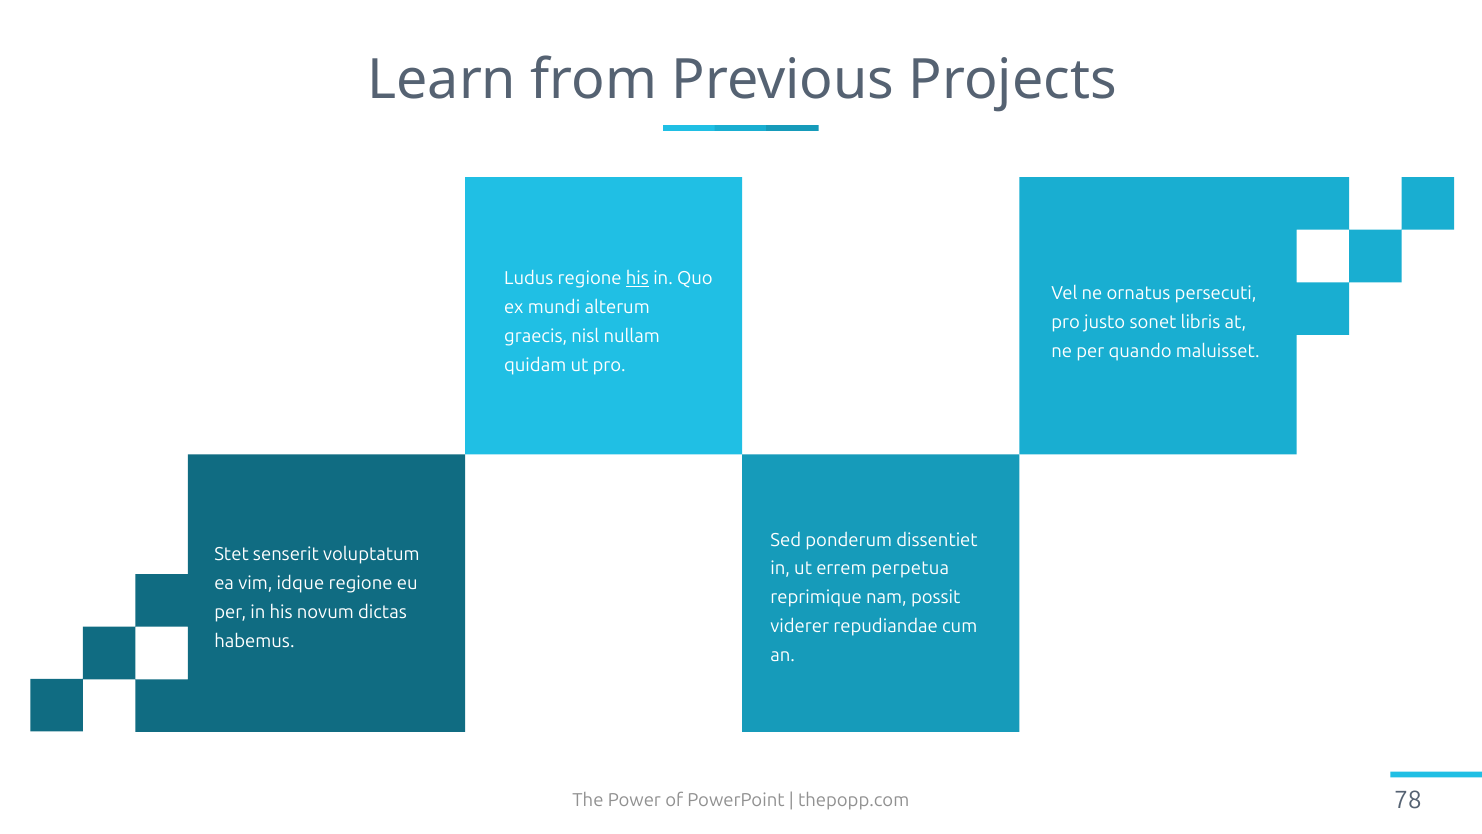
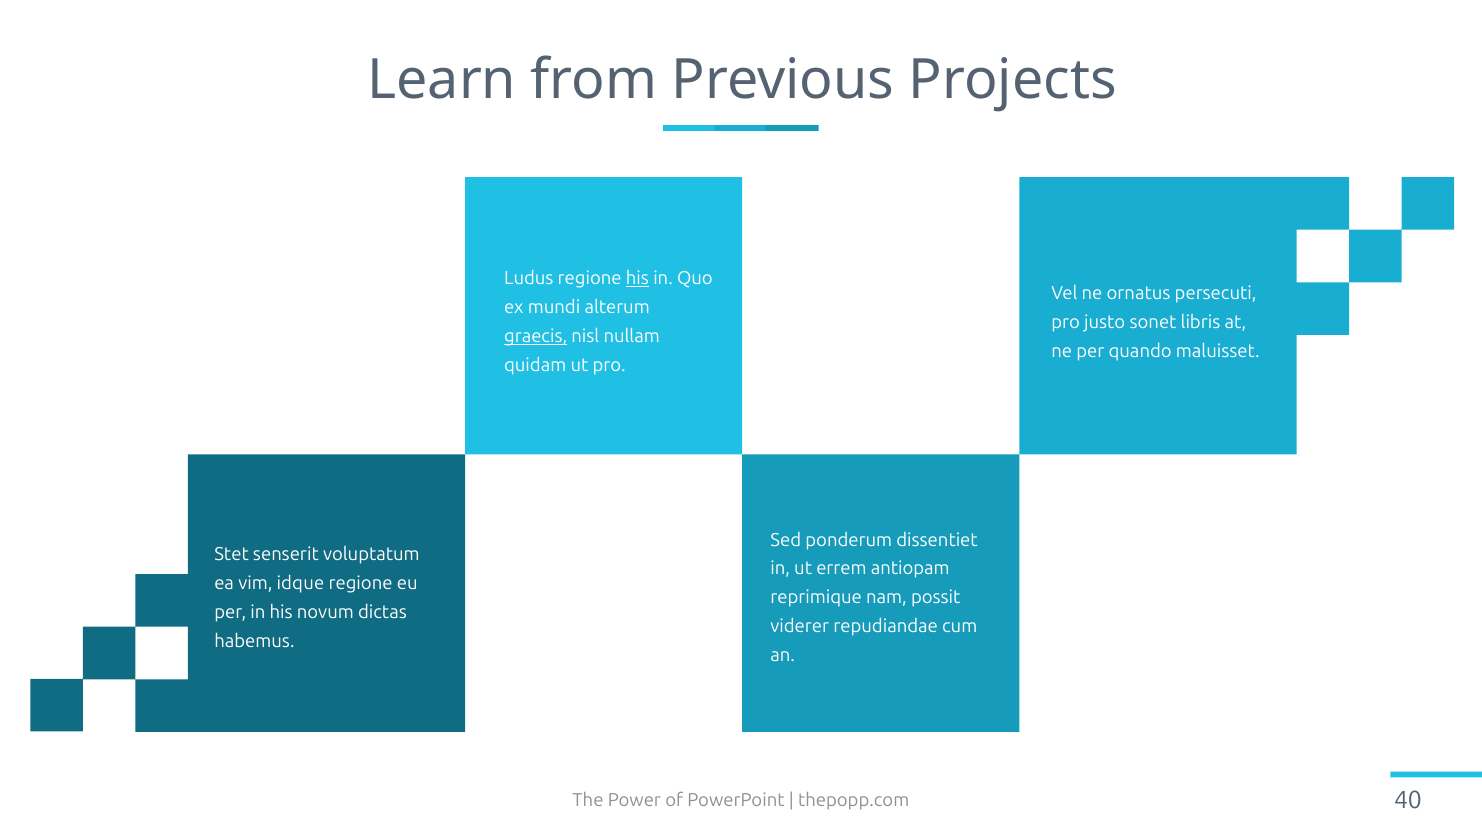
graecis underline: none -> present
perpetua: perpetua -> antiopam
78: 78 -> 40
